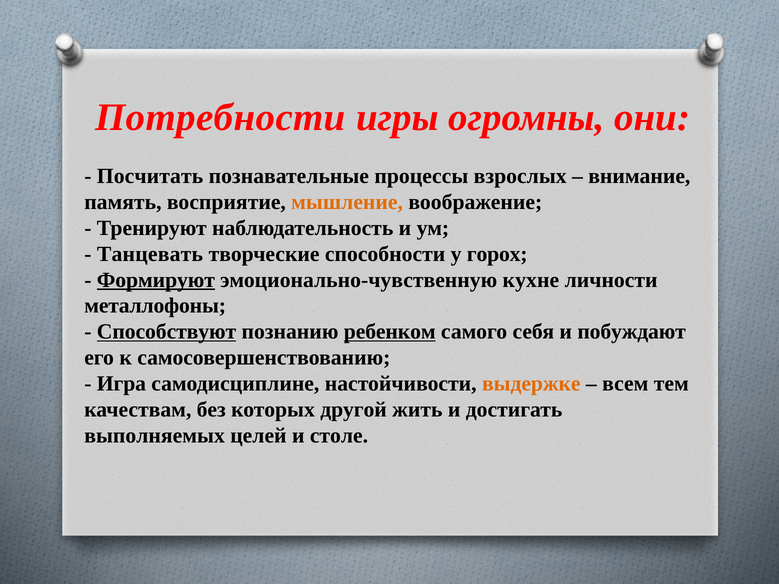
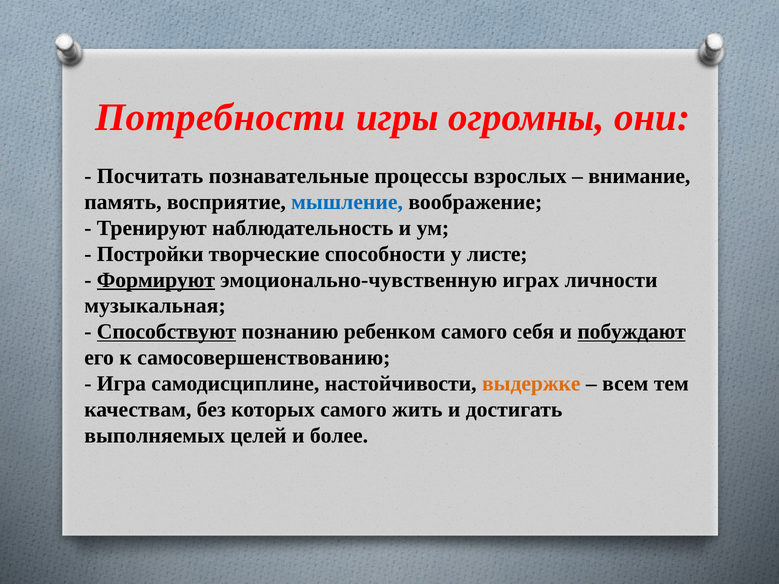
мышление colour: orange -> blue
Танцевать: Танцевать -> Постройки
горох: горох -> листе
кухне: кухне -> играх
металлофоны: металлофоны -> музыкальная
ребенком underline: present -> none
побуждают underline: none -> present
которых другой: другой -> самого
столе: столе -> более
